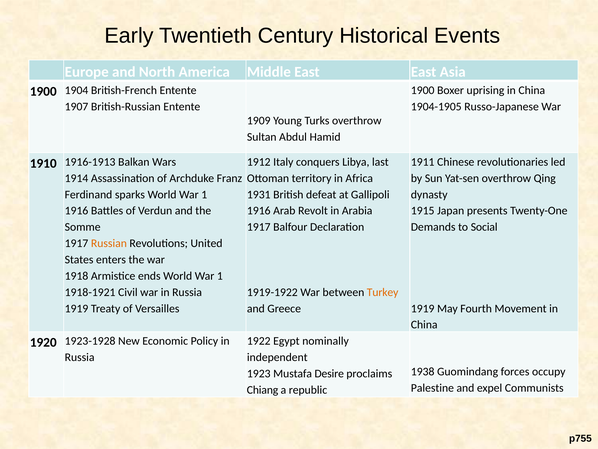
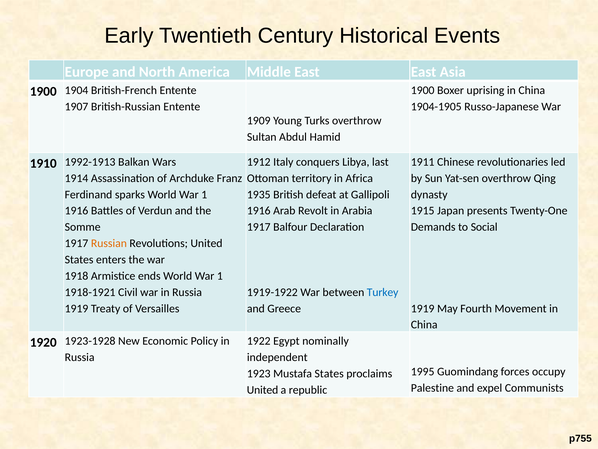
1916-1913: 1916-1913 -> 1992-1913
1931: 1931 -> 1935
Turkey colour: orange -> blue
1938: 1938 -> 1995
Mustafa Desire: Desire -> States
Chiang at (263, 390): Chiang -> United
